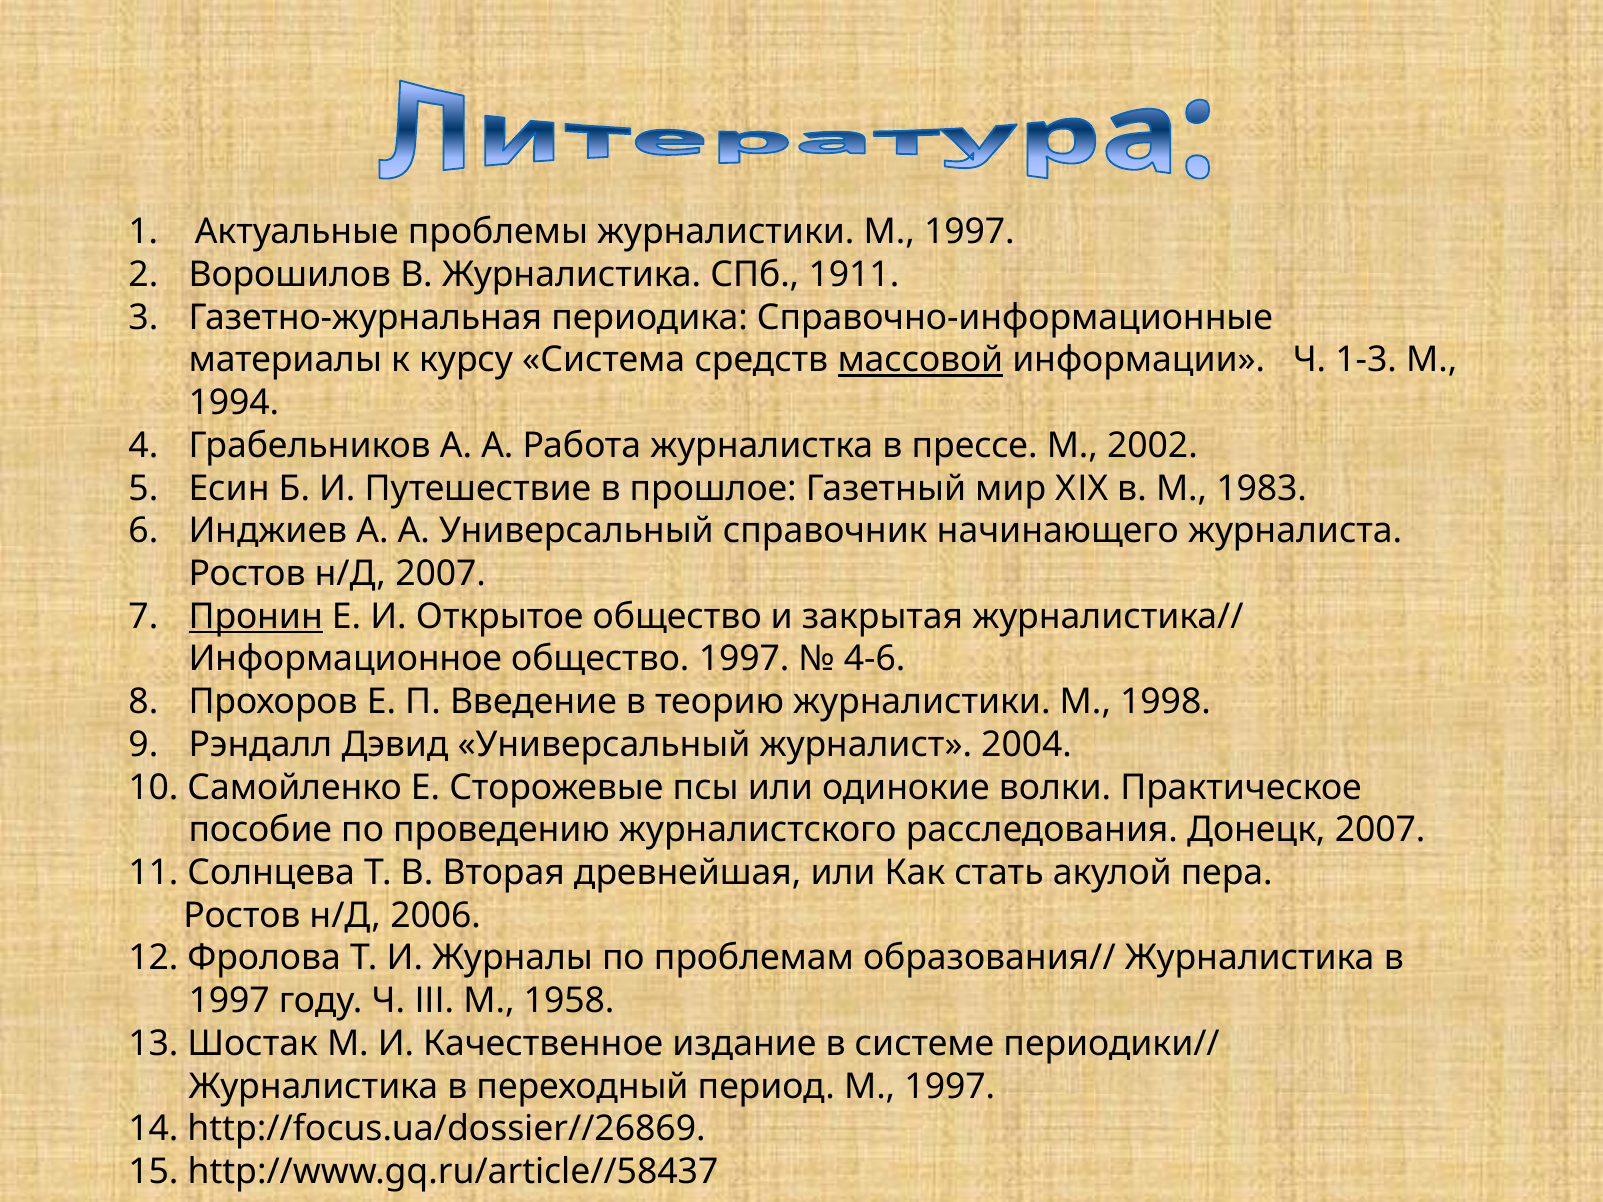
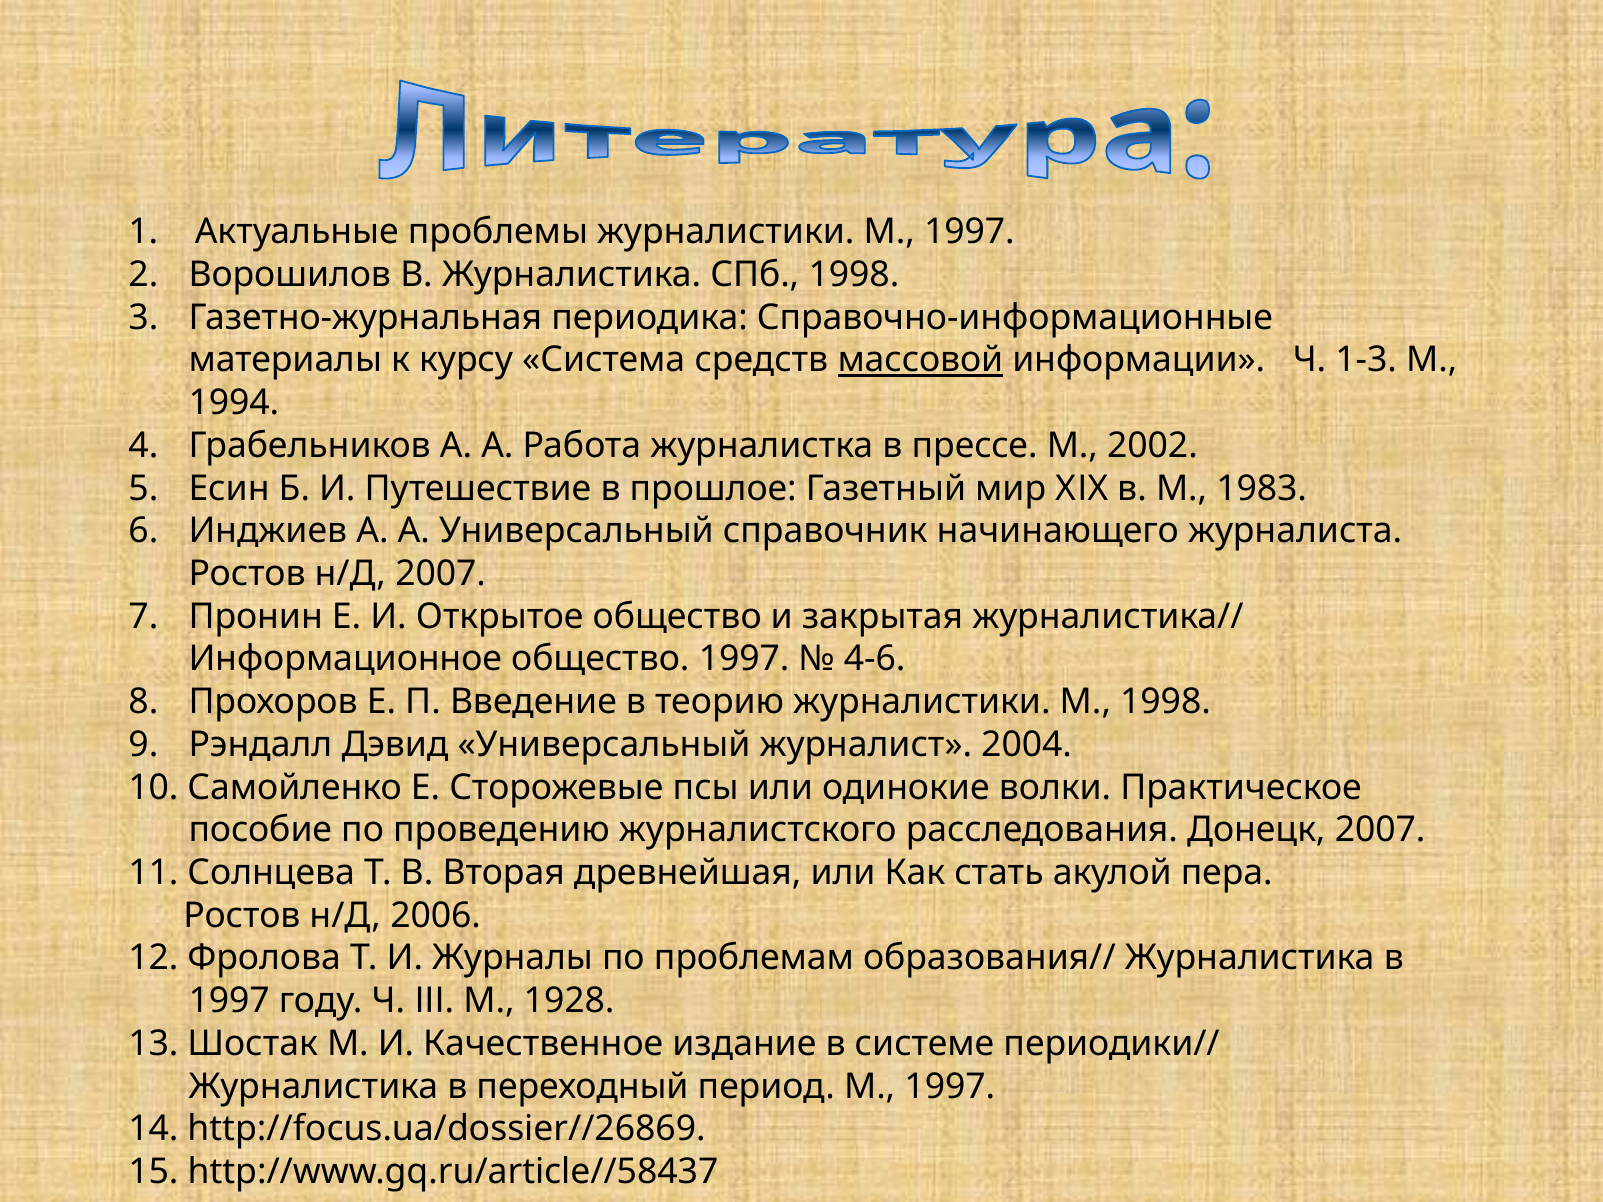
СПб 1911: 1911 -> 1998
Пронин underline: present -> none
1958: 1958 -> 1928
